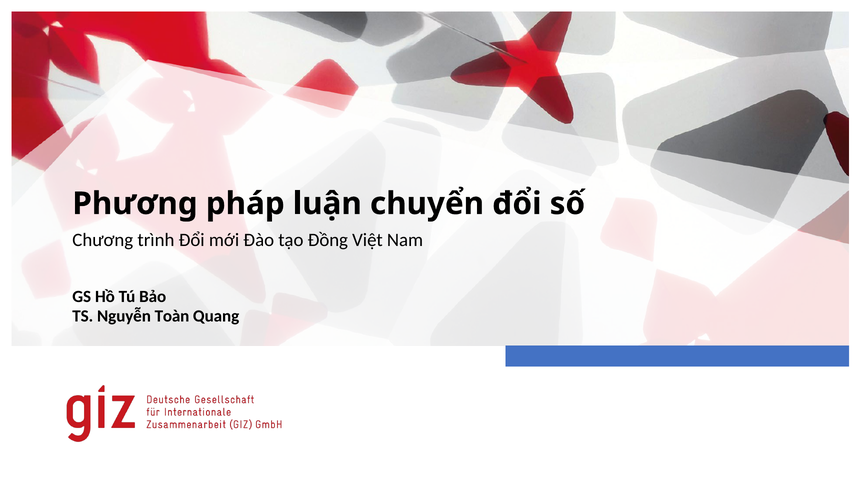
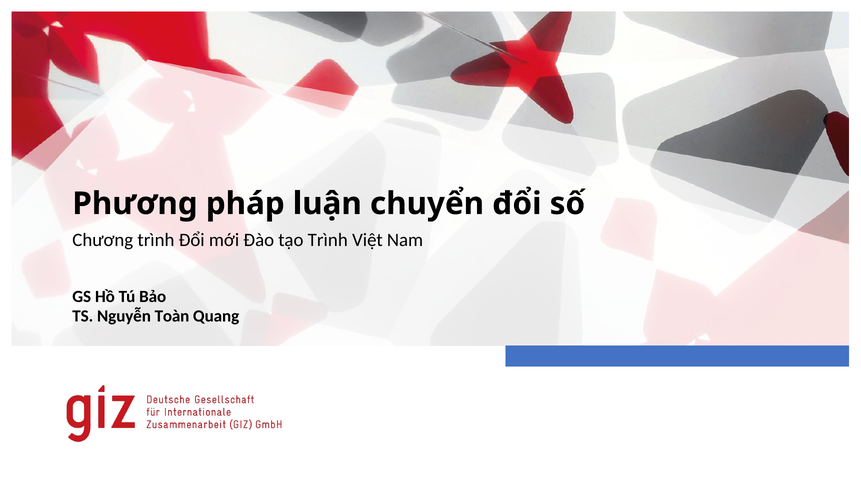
tạo Đồng: Đồng -> Trình
